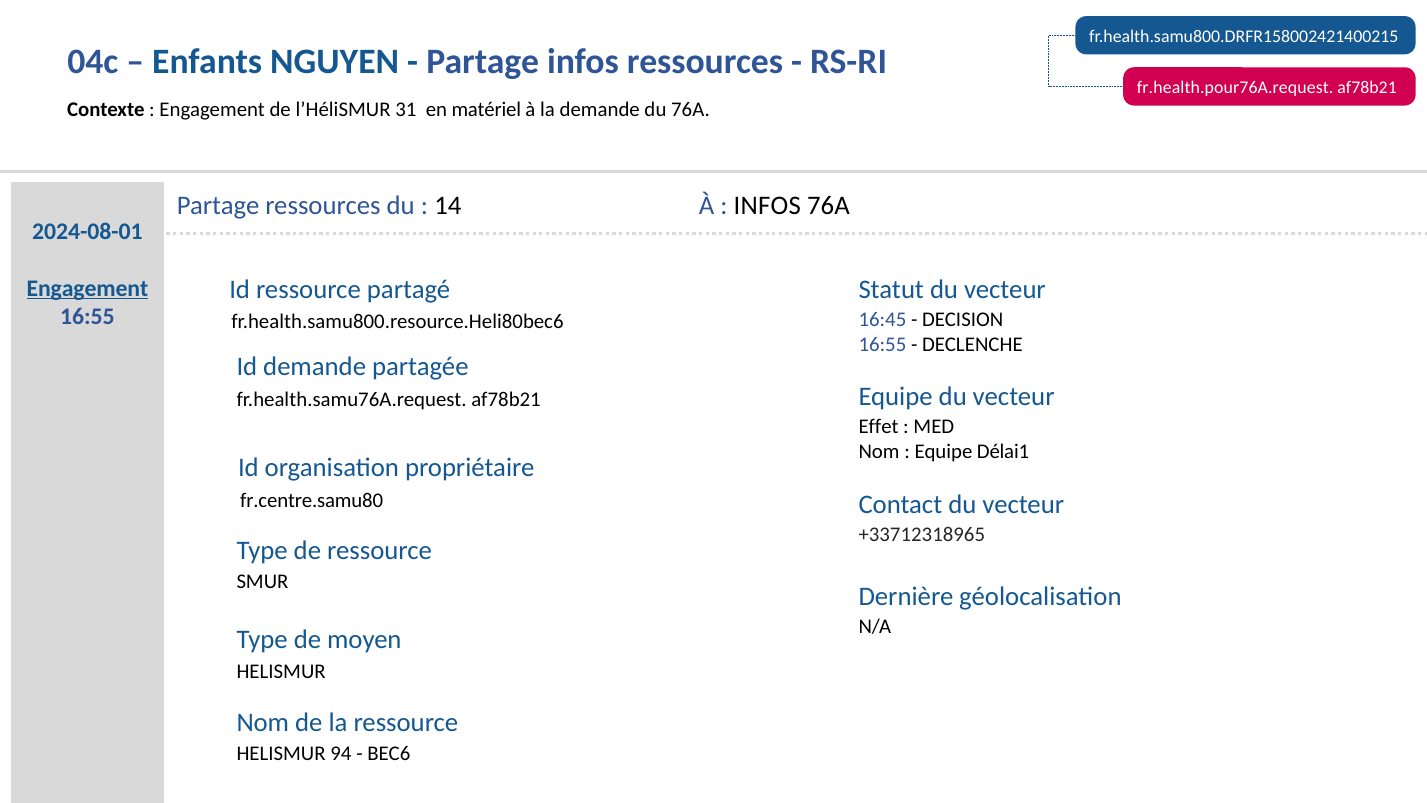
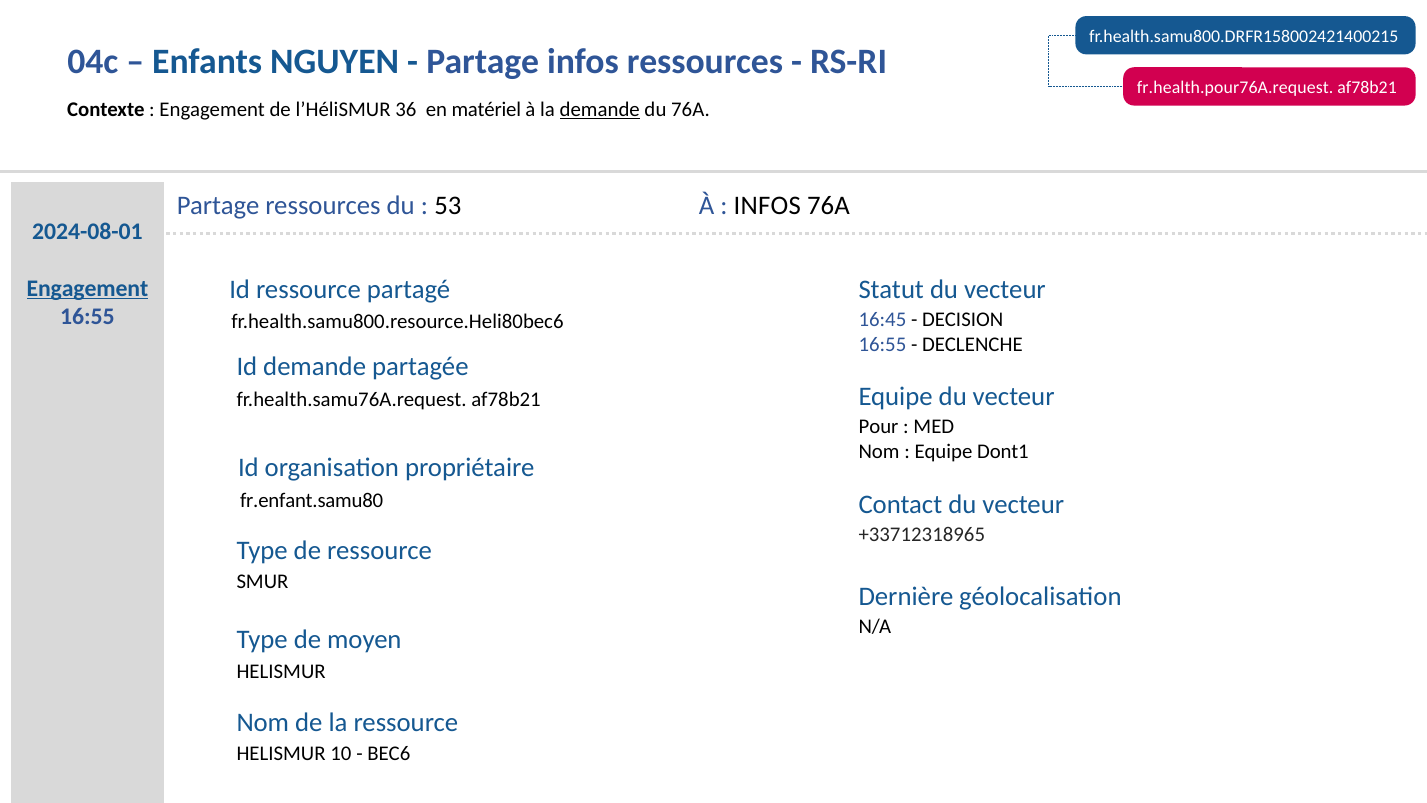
31: 31 -> 36
demande at (600, 109) underline: none -> present
14: 14 -> 53
Effet: Effet -> Pour
Délai1: Délai1 -> Dont1
fr.centre.samu80: fr.centre.samu80 -> fr.enfant.samu80
94: 94 -> 10
